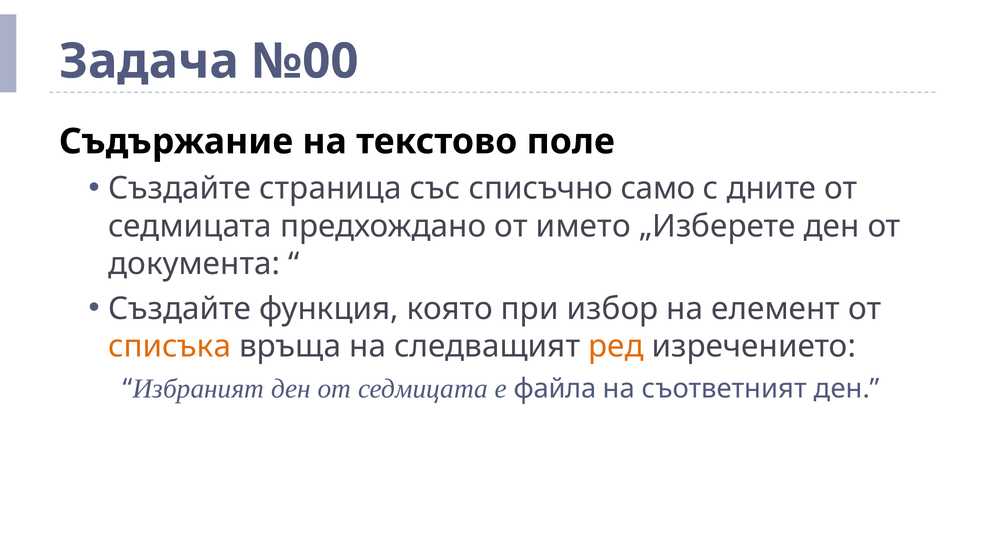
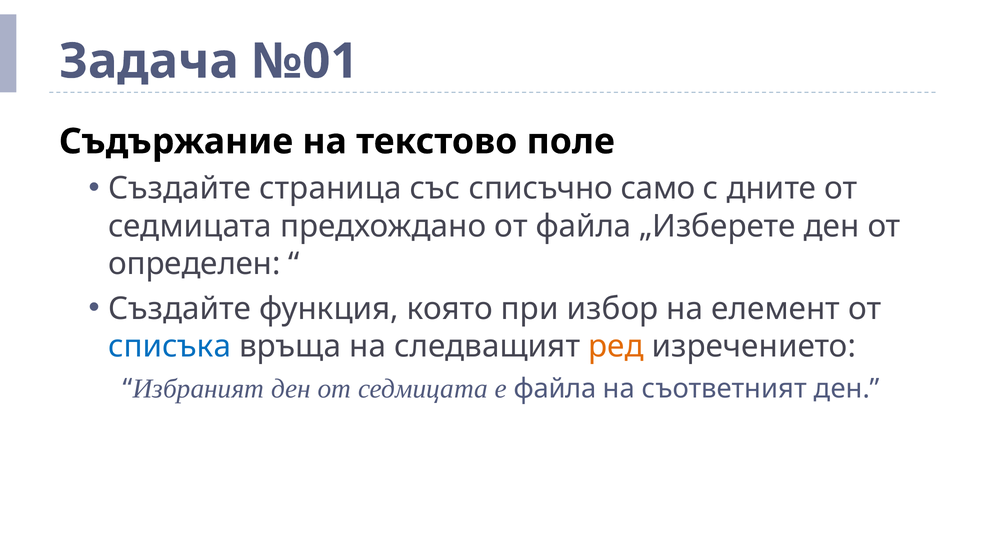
№00: №00 -> №01
от името: името -> файла
документа: документа -> определен
списъка colour: orange -> blue
